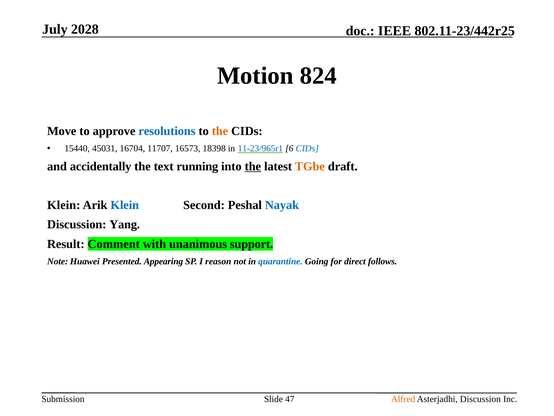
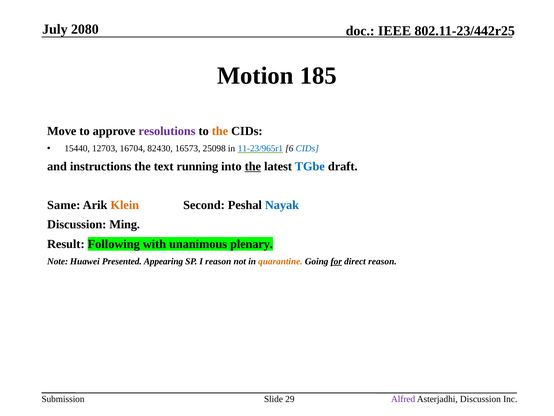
2028: 2028 -> 2080
824: 824 -> 185
resolutions colour: blue -> purple
45031: 45031 -> 12703
11707: 11707 -> 82430
18398: 18398 -> 25098
accidentally: accidentally -> instructions
TGbe colour: orange -> blue
Klein at (64, 205): Klein -> Same
Klein at (125, 205) colour: blue -> orange
Yang: Yang -> Ming
Comment: Comment -> Following
support: support -> plenary
quarantine colour: blue -> orange
for underline: none -> present
direct follows: follows -> reason
47: 47 -> 29
Alfred colour: orange -> purple
